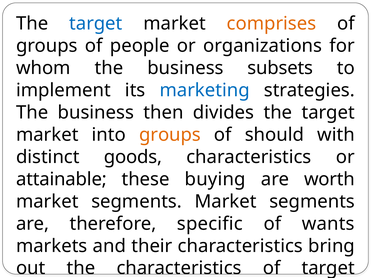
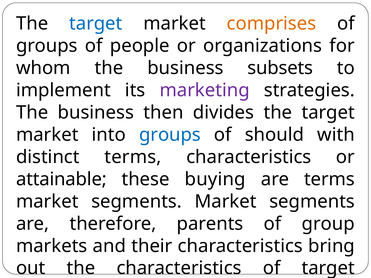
marketing colour: blue -> purple
groups at (170, 135) colour: orange -> blue
distinct goods: goods -> terms
are worth: worth -> terms
specific: specific -> parents
wants: wants -> group
